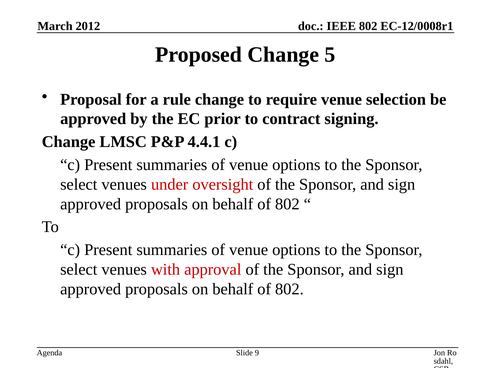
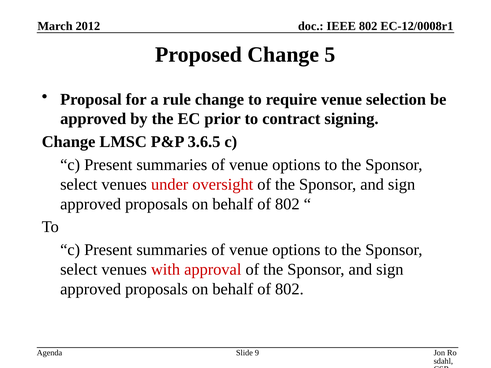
4.4.1: 4.4.1 -> 3.6.5
